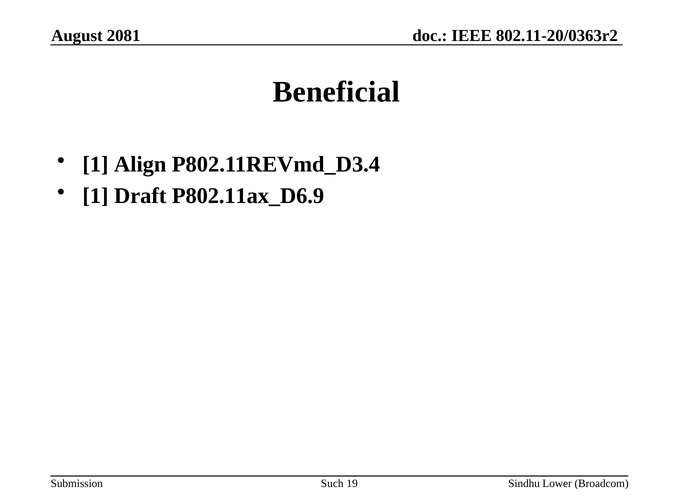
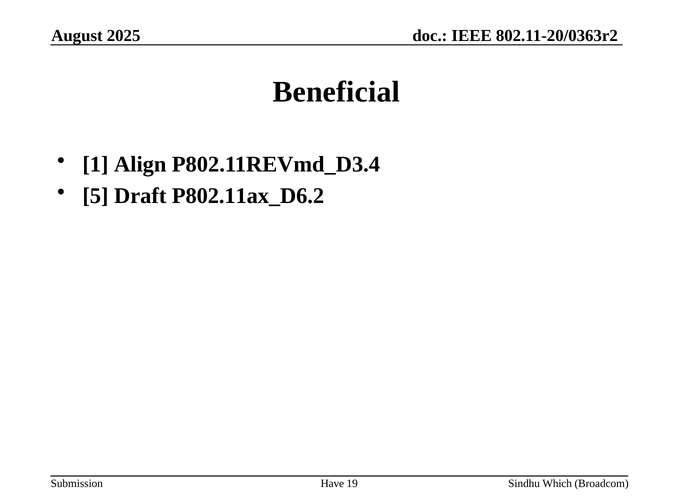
2081: 2081 -> 2025
1 at (95, 196): 1 -> 5
P802.11ax_D6.9: P802.11ax_D6.9 -> P802.11ax_D6.2
Such: Such -> Have
Lower: Lower -> Which
